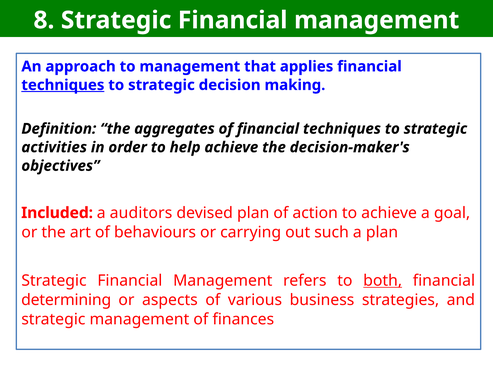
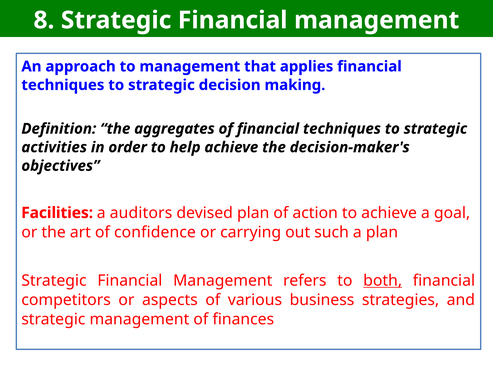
techniques at (63, 85) underline: present -> none
Included: Included -> Facilities
behaviours: behaviours -> confidence
determining: determining -> competitors
